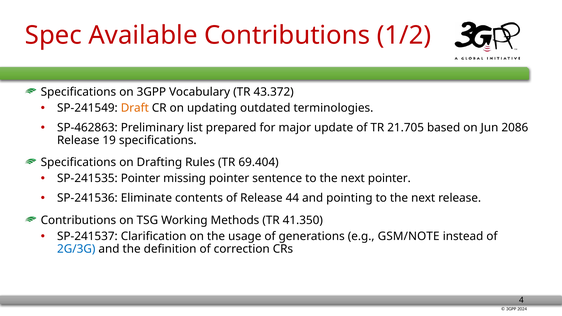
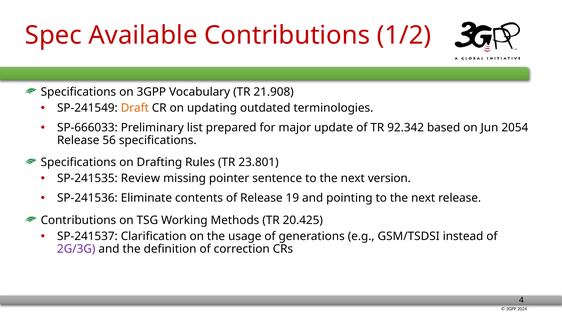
43.372: 43.372 -> 21.908
SP-462863: SP-462863 -> SP-666033
21.705: 21.705 -> 92.342
2086: 2086 -> 2054
19: 19 -> 56
69.404: 69.404 -> 23.801
SP-241535 Pointer: Pointer -> Review
next pointer: pointer -> version
44: 44 -> 19
41.350: 41.350 -> 20.425
GSM/NOTE: GSM/NOTE -> GSM/TSDSI
2G/3G colour: blue -> purple
